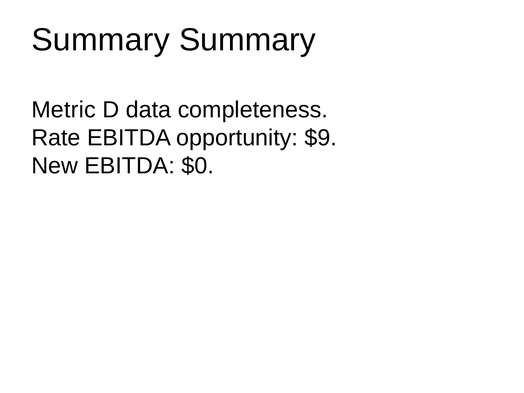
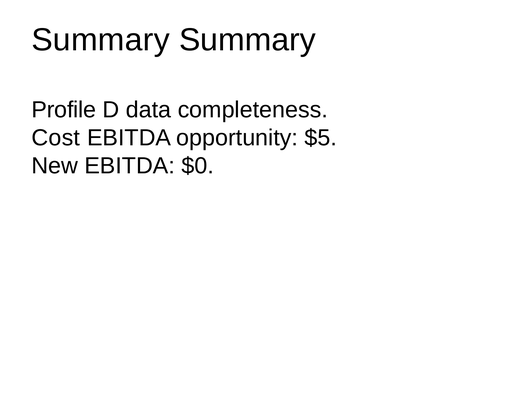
Metric: Metric -> Profile
Rate: Rate -> Cost
$9: $9 -> $5
